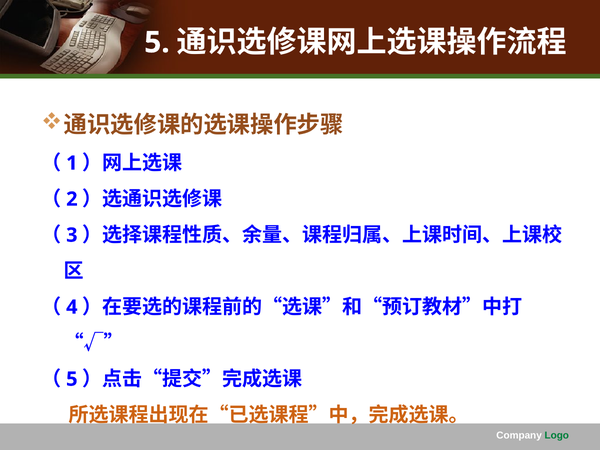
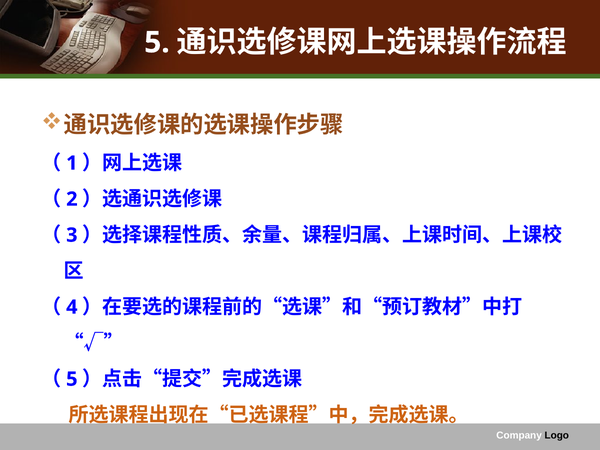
Logo colour: green -> black
